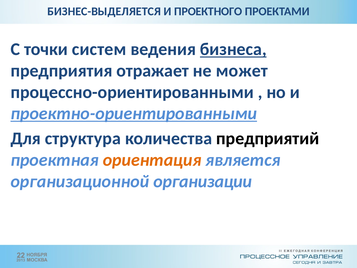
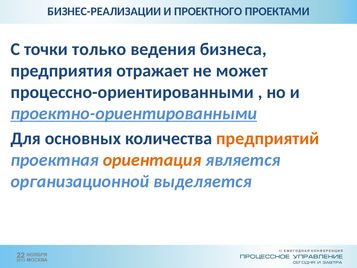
БИЗНЕС-ВЫДЕЛЯЕТСЯ: БИЗНЕС-ВЫДЕЛЯЕТСЯ -> БИЗНЕС-РЕАЛИЗАЦИИ
систем: систем -> только
бизнеса underline: present -> none
структура: структура -> основных
предприятий colour: black -> orange
организации: организации -> выделяется
